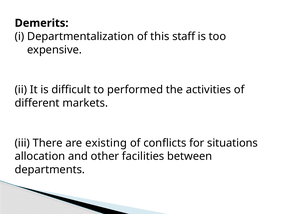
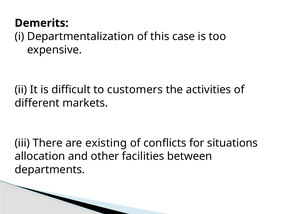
staff: staff -> case
performed: performed -> customers
